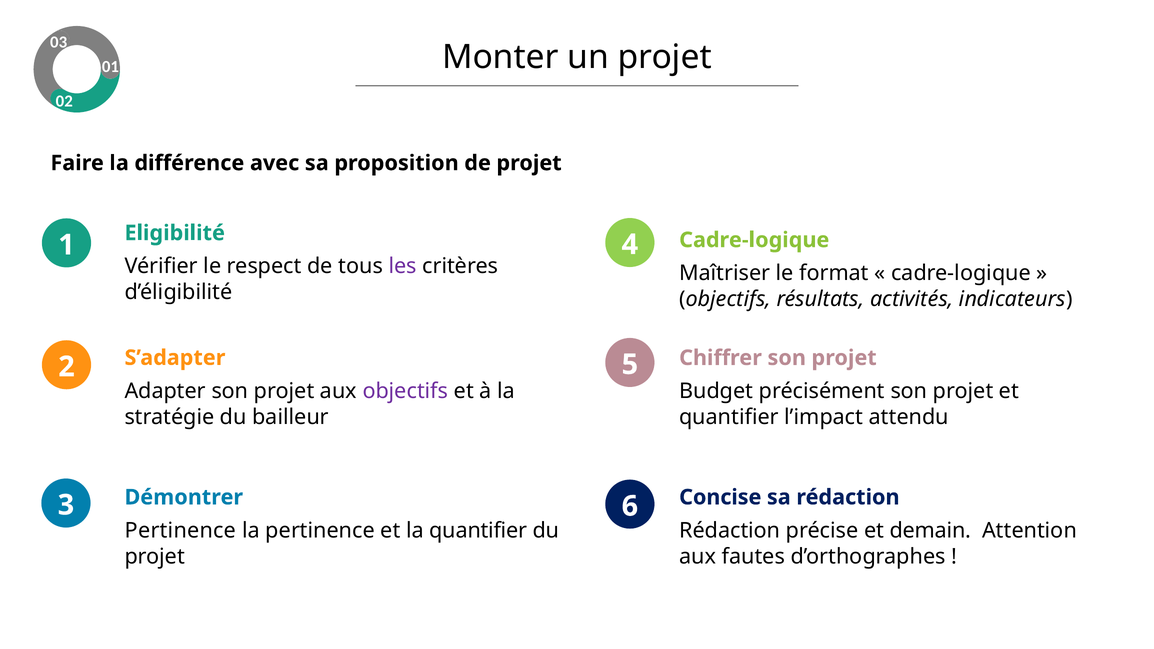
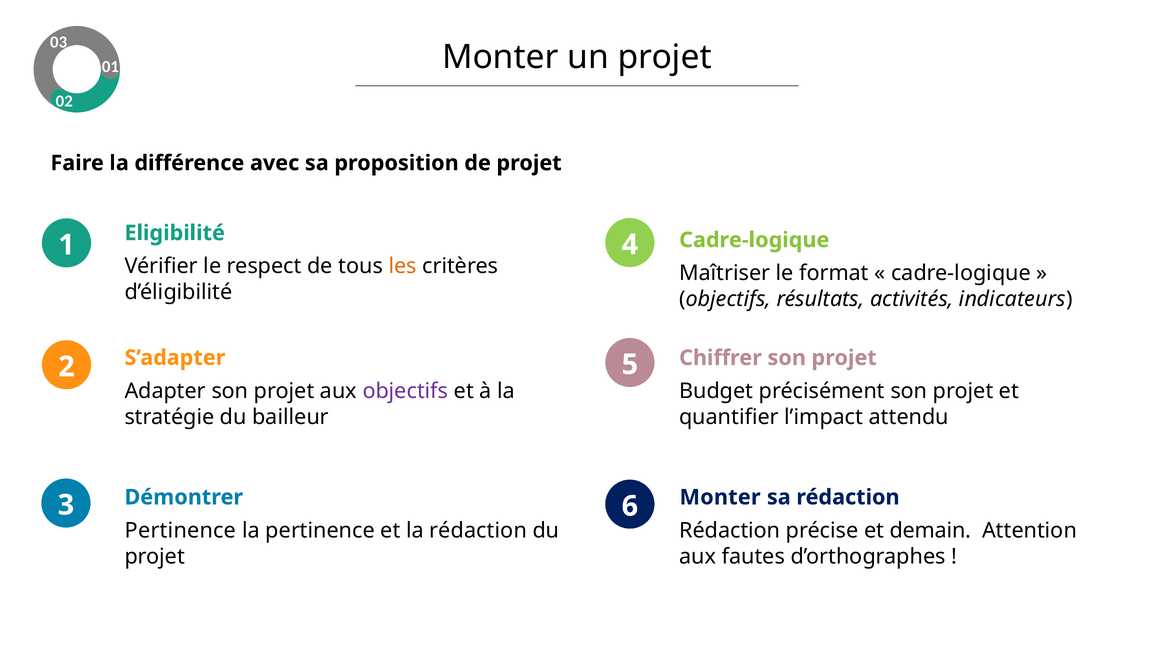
les colour: purple -> orange
Concise at (720, 497): Concise -> Monter
la quantifier: quantifier -> rédaction
